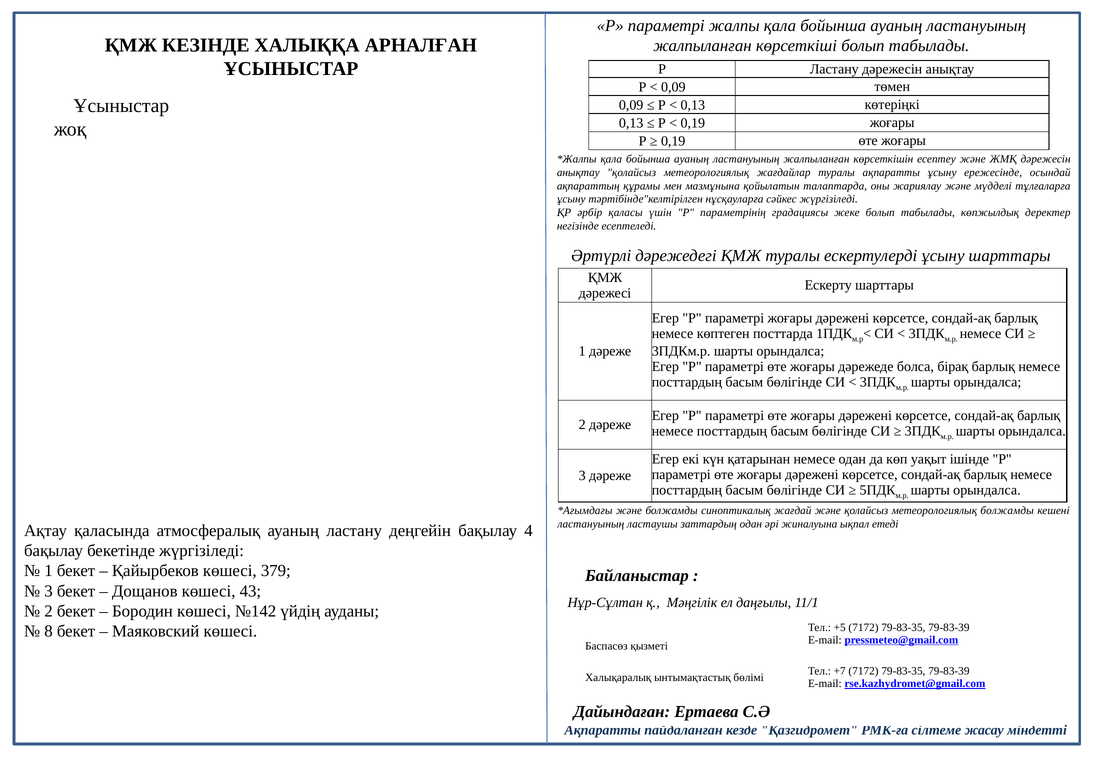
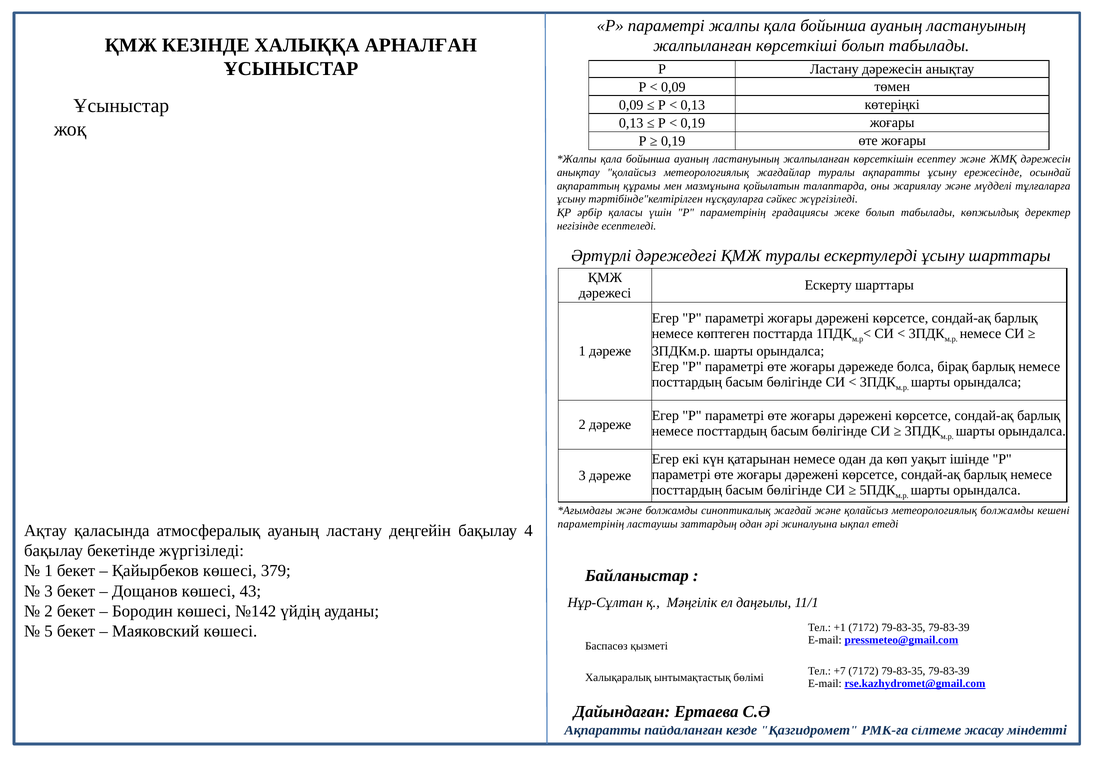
ластануының at (591, 524): ластануының -> параметрінің
+5: +5 -> +1
8: 8 -> 5
